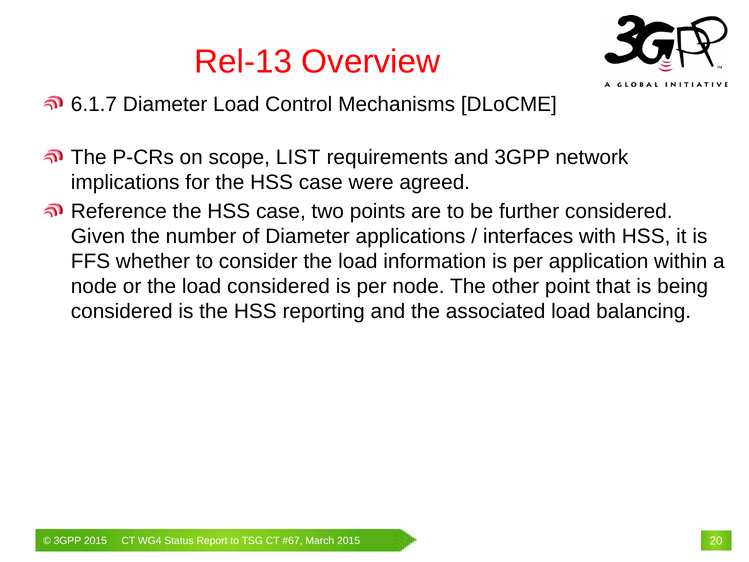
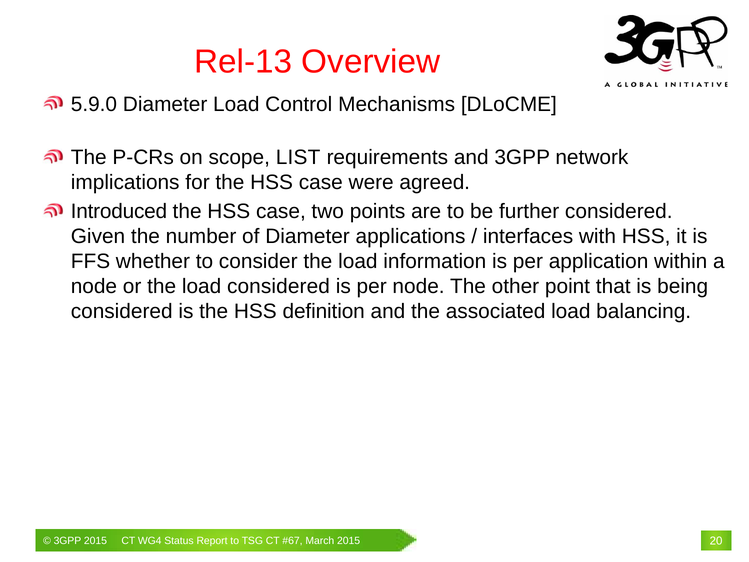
6.1.7: 6.1.7 -> 5.9.0
Reference: Reference -> Introduced
reporting: reporting -> definition
